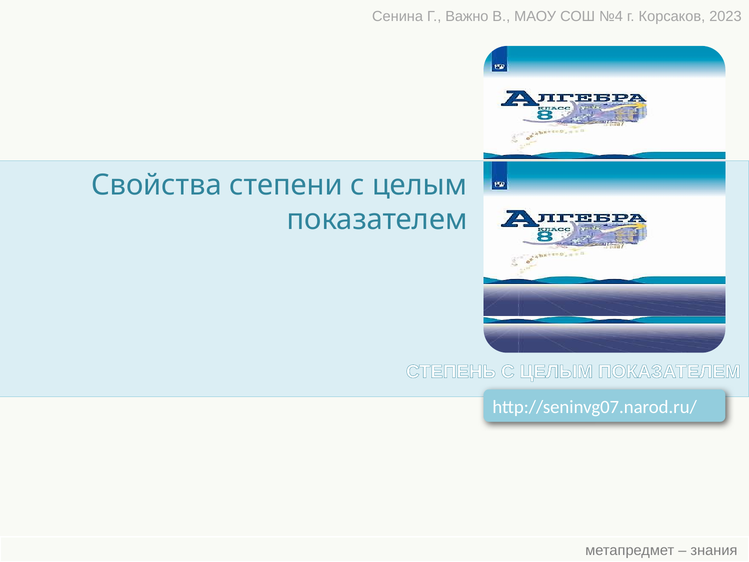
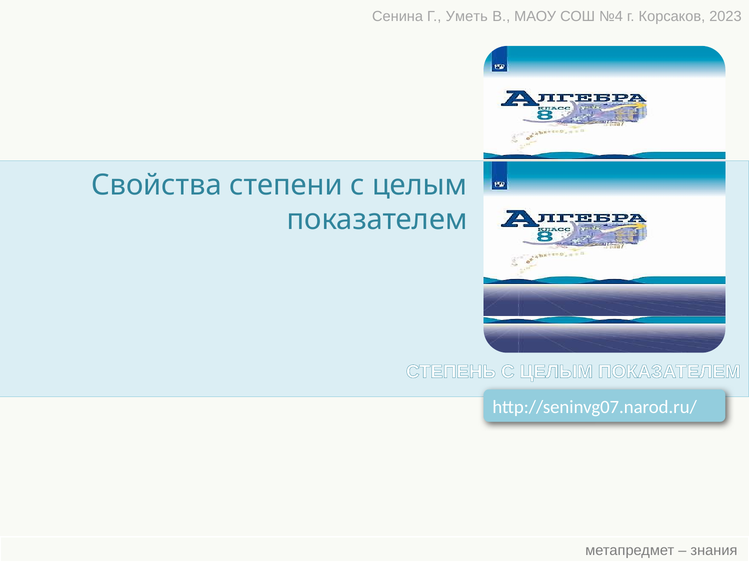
Важно: Важно -> Уметь
